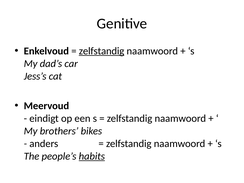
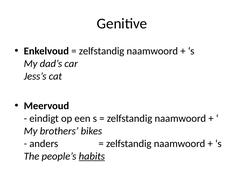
zelfstandig at (102, 51) underline: present -> none
